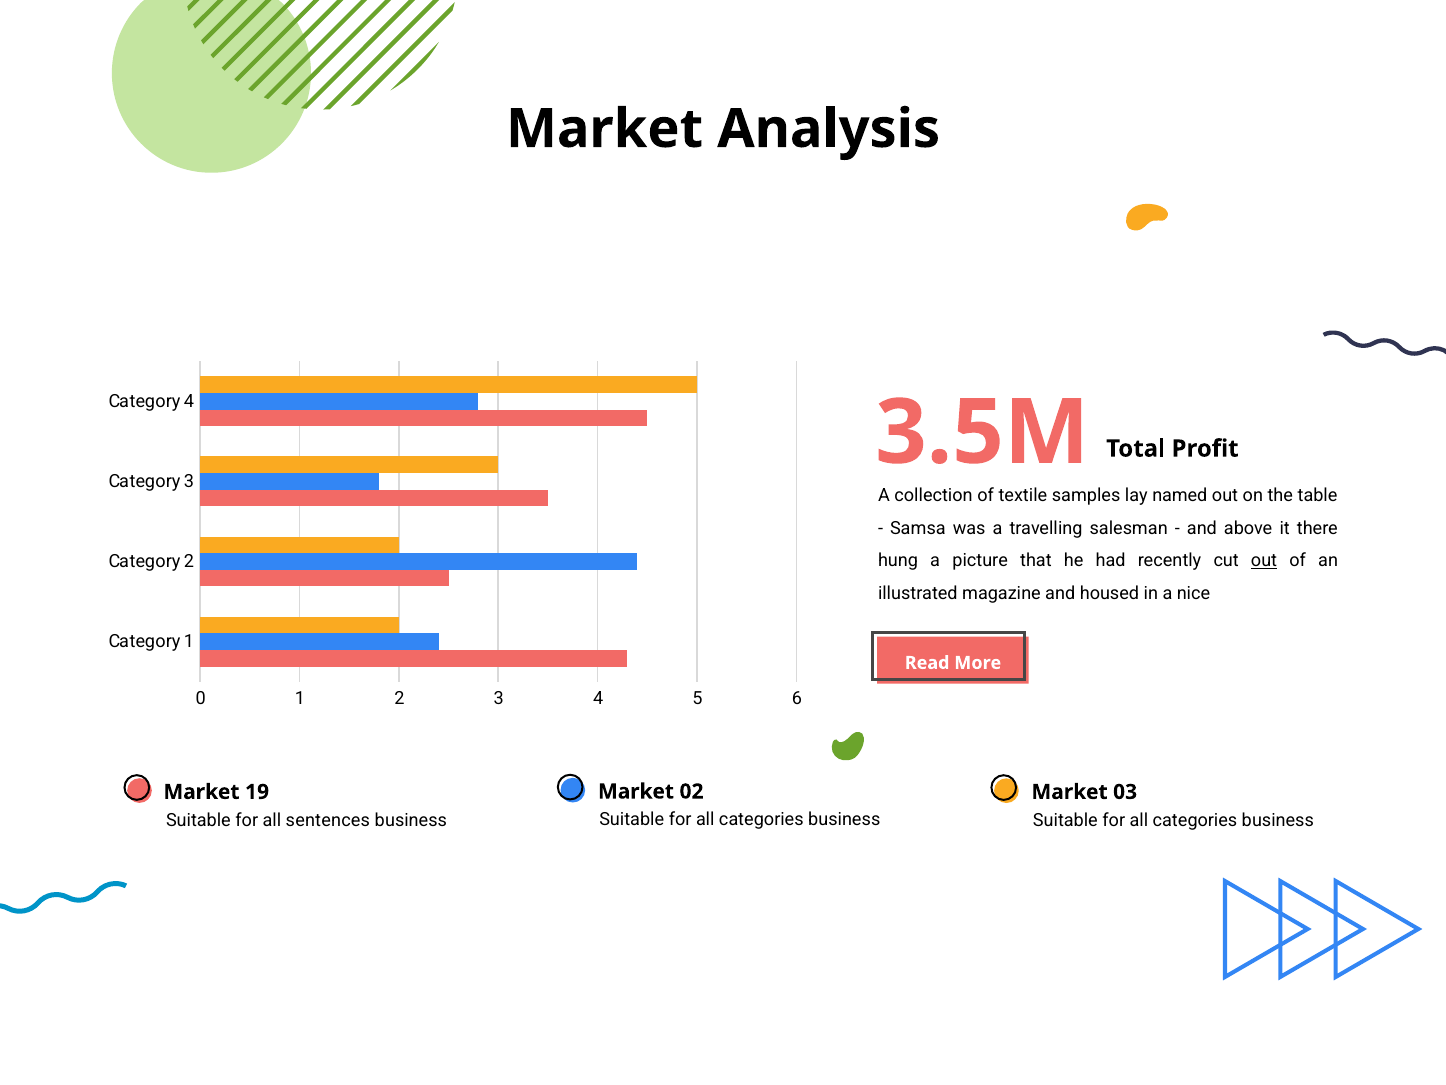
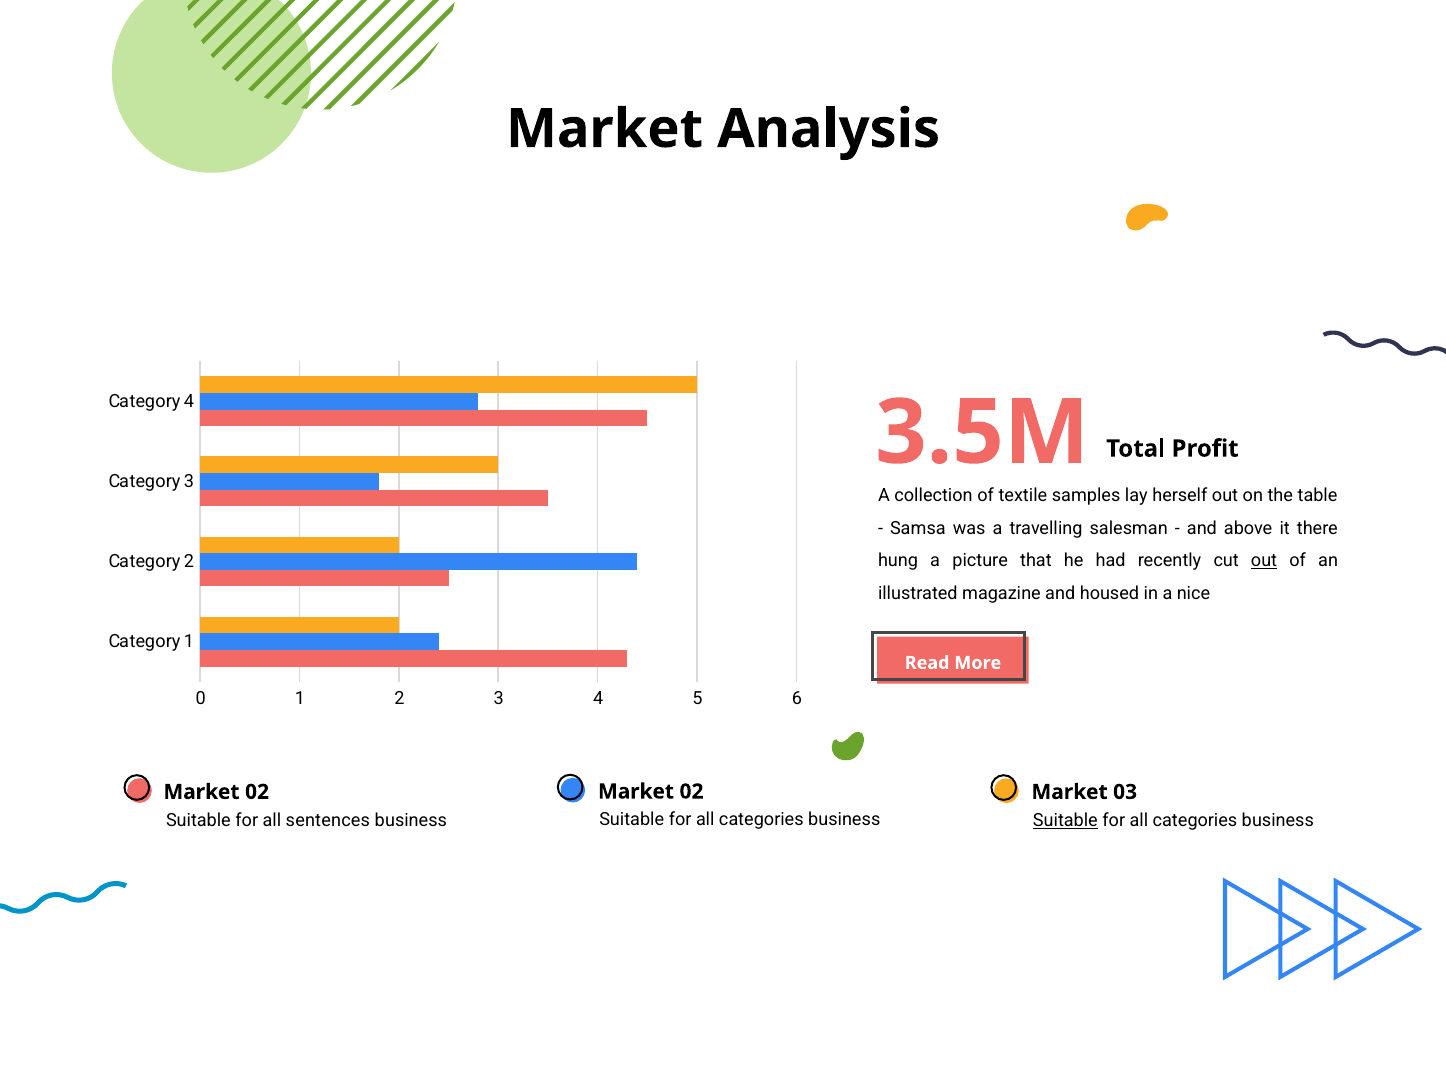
named: named -> herself
19 at (257, 792): 19 -> 02
Suitable at (1065, 820) underline: none -> present
